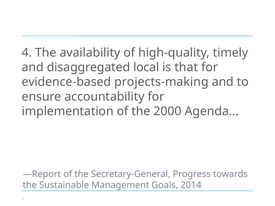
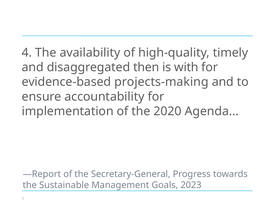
local: local -> then
that: that -> with
2000: 2000 -> 2020
2014: 2014 -> 2023
